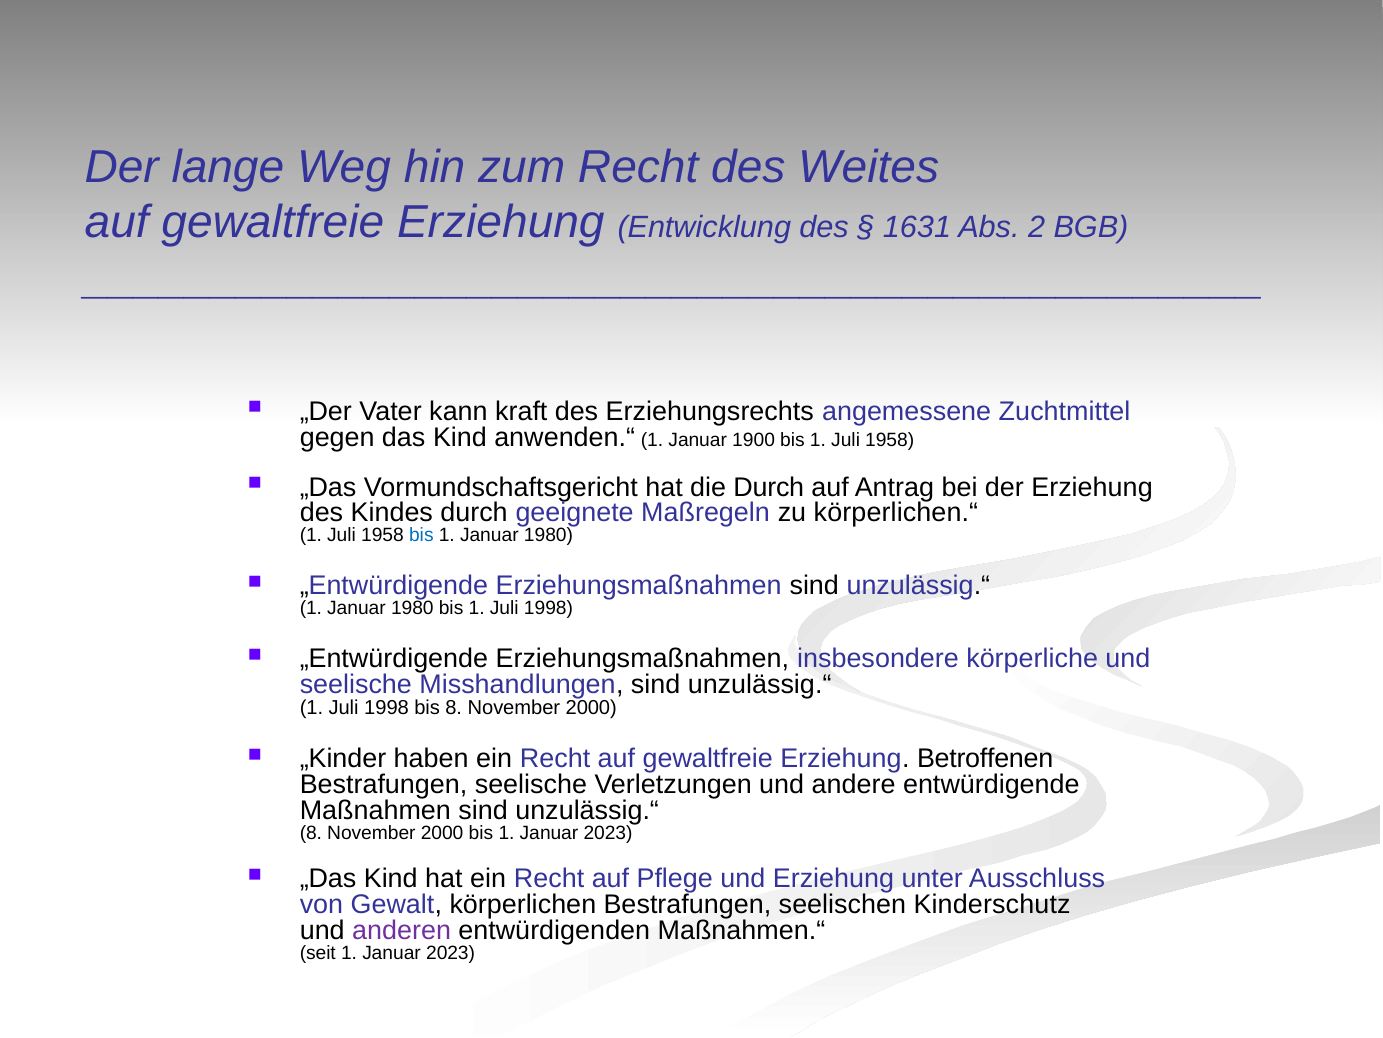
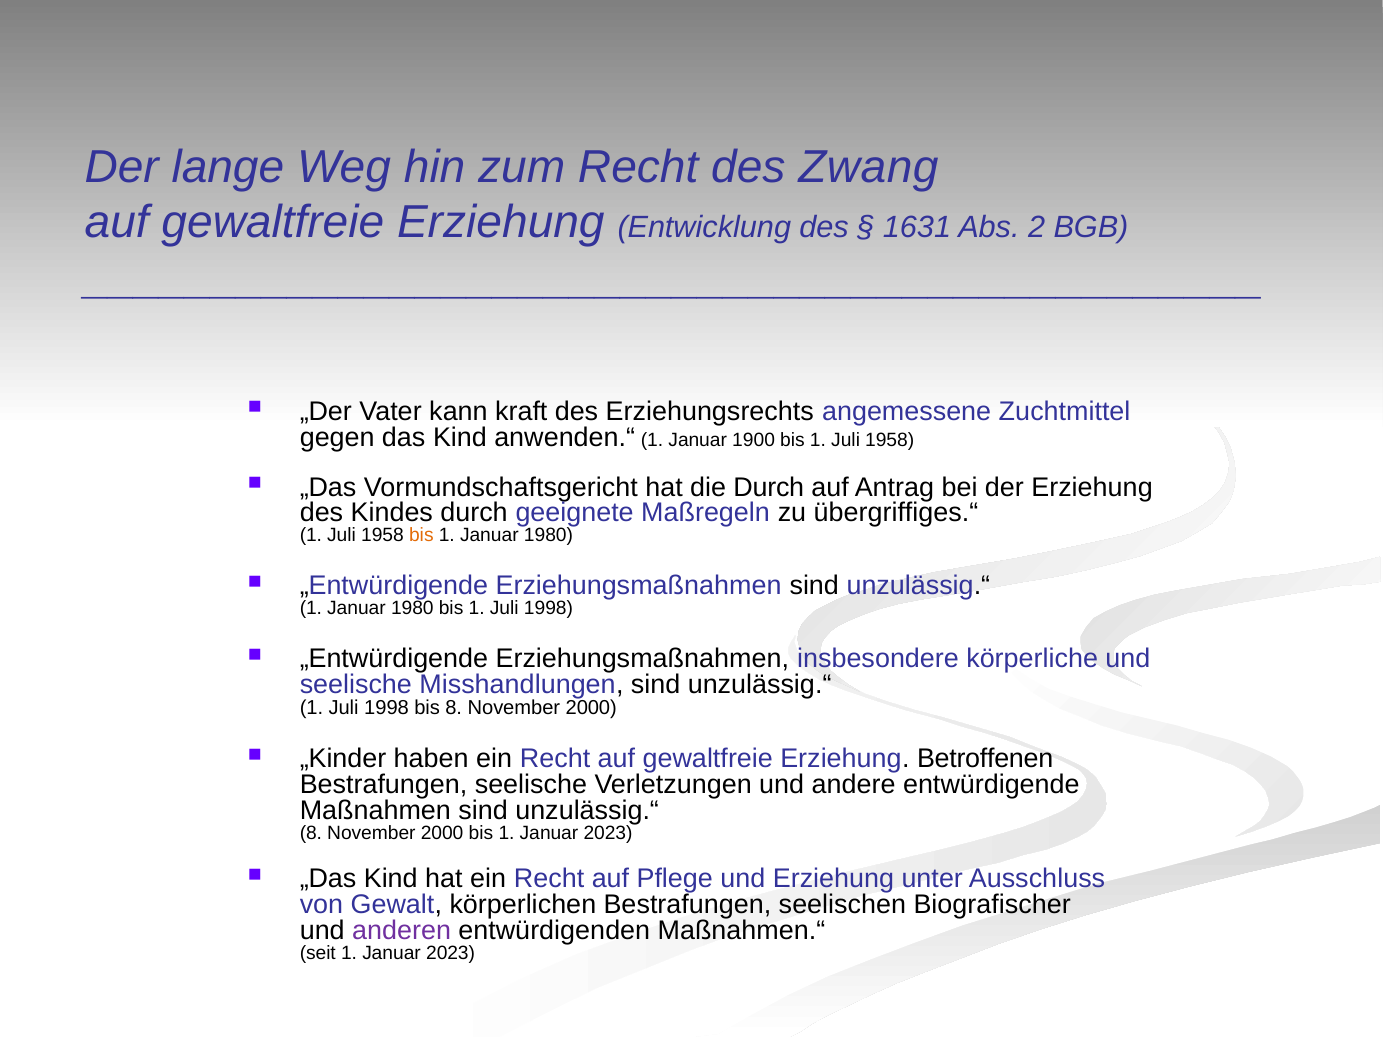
Weites: Weites -> Zwang
körperlichen.“: körperlichen.“ -> übergriffiges.“
bis at (421, 535) colour: blue -> orange
Kinderschutz: Kinderschutz -> Biografischer
